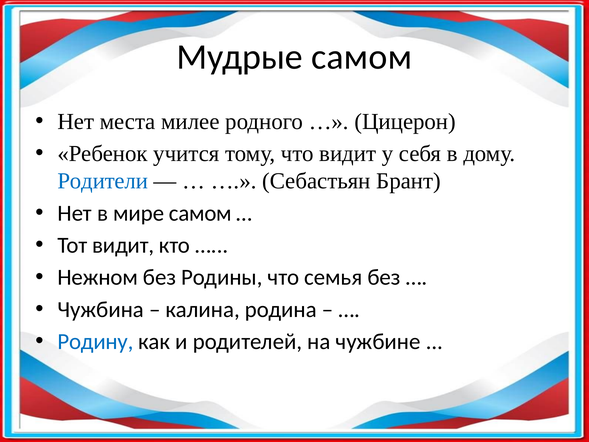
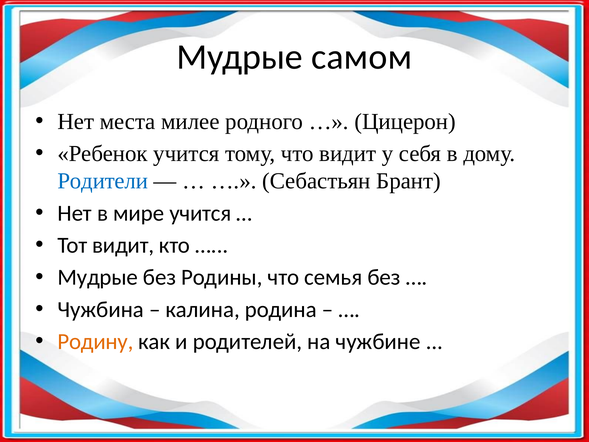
мире самом: самом -> учится
Нежном at (98, 277): Нежном -> Мудрые
Родину colour: blue -> orange
